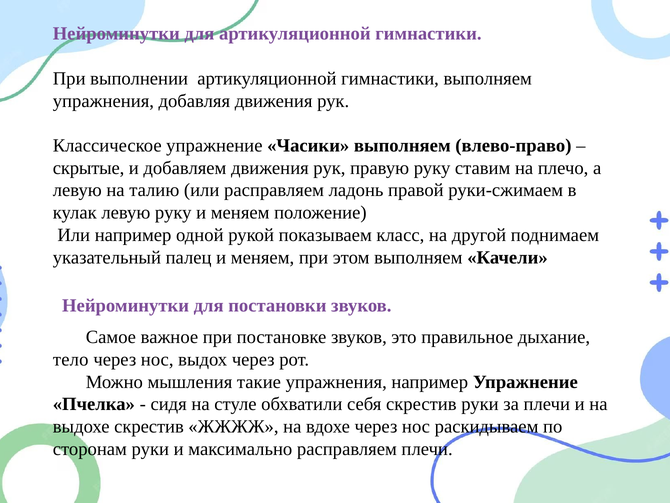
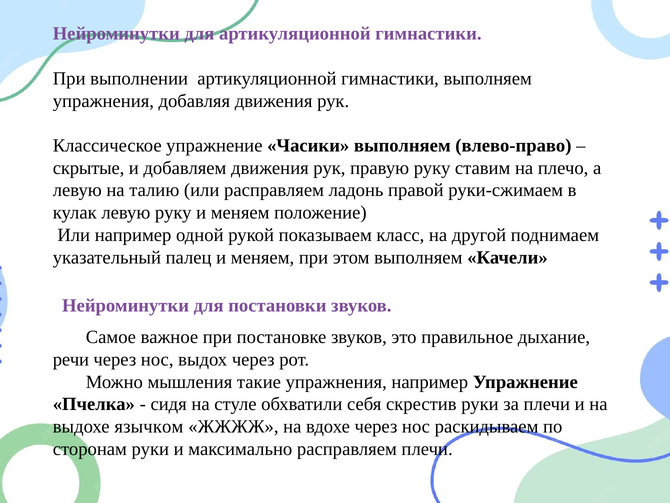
тело: тело -> речи
выдохе скрестив: скрестив -> язычком
